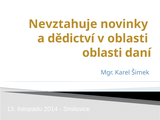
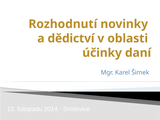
Nevztahuje: Nevztahuje -> Rozhodnutí
oblasti at (102, 53): oblasti -> účinky
